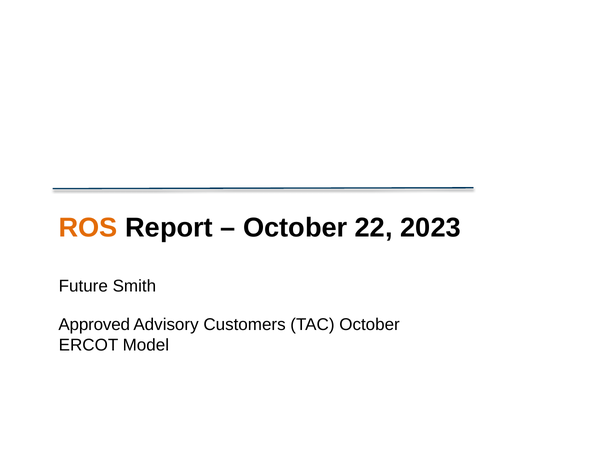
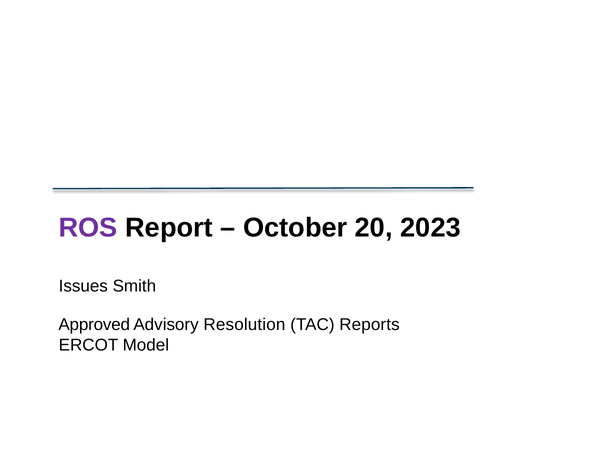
ROS colour: orange -> purple
22: 22 -> 20
Future: Future -> Issues
Customers: Customers -> Resolution
TAC October: October -> Reports
